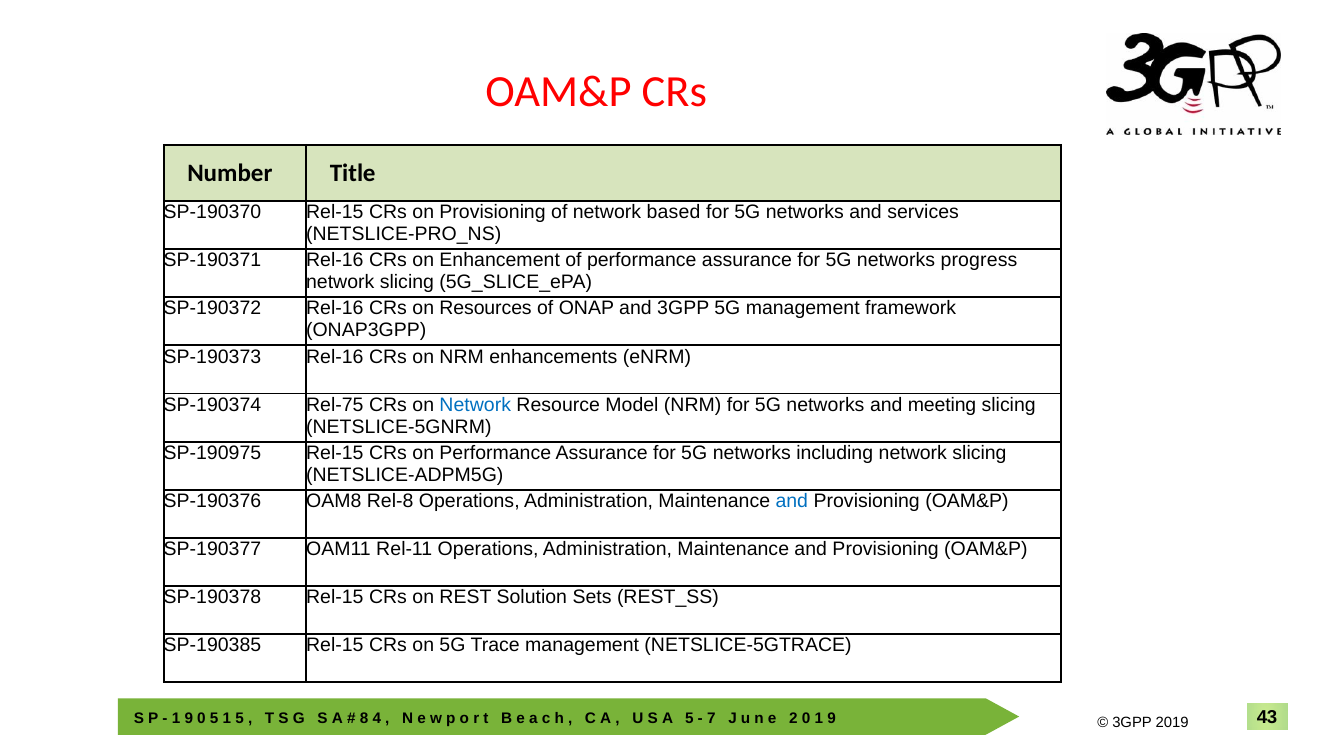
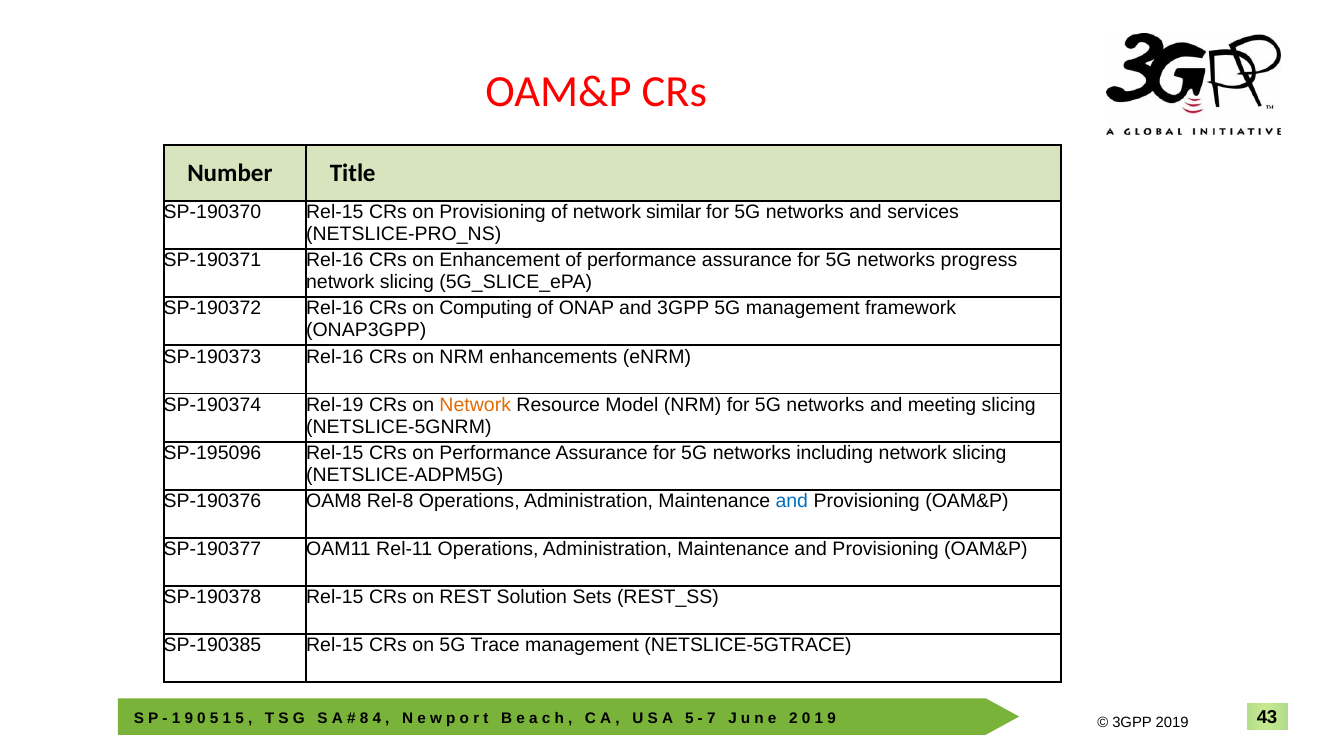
based: based -> similar
Resources: Resources -> Computing
Rel-75: Rel-75 -> Rel-19
Network at (475, 405) colour: blue -> orange
SP-190975: SP-190975 -> SP-195096
